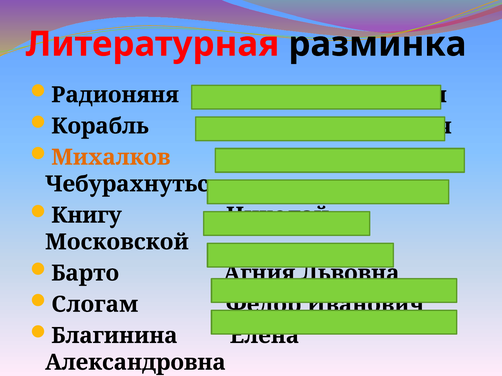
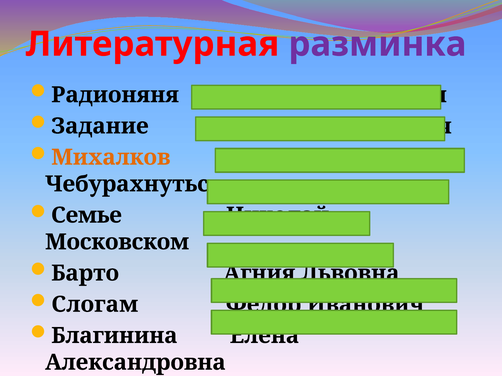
разминка colour: black -> purple
Корабль: Корабль -> Задание
Книгу: Книгу -> Семье
Московской: Московской -> Московском
